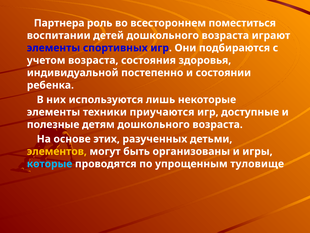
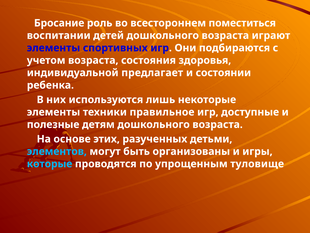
Партнера: Партнера -> Бросание
постепенно: постепенно -> предлагает
приучаются: приучаются -> правильное
элементов colour: yellow -> light blue
